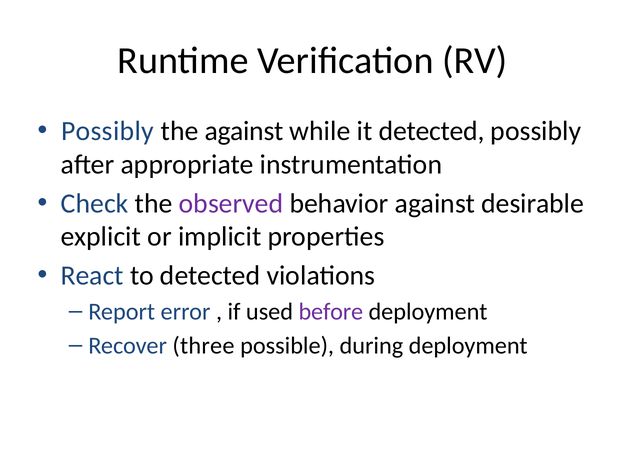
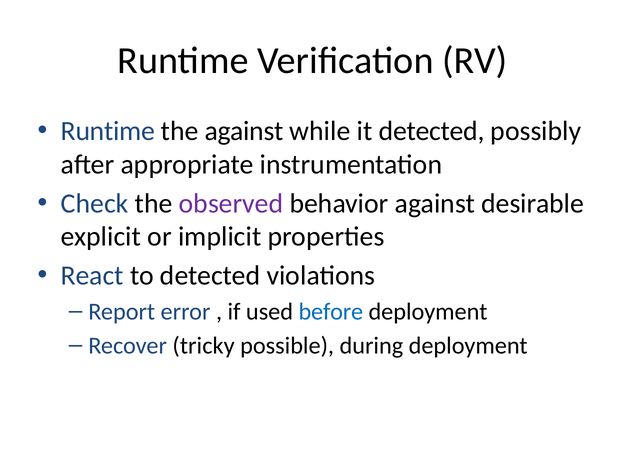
Possibly at (108, 131): Possibly -> Runtime
before colour: purple -> blue
three: three -> tricky
